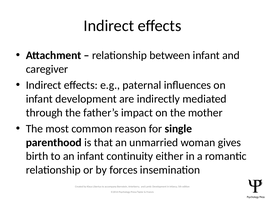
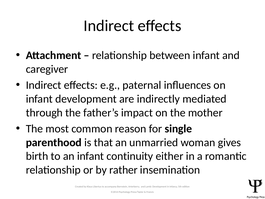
forces: forces -> rather
